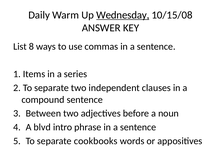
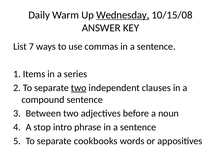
8: 8 -> 7
two at (79, 88) underline: none -> present
blvd: blvd -> stop
